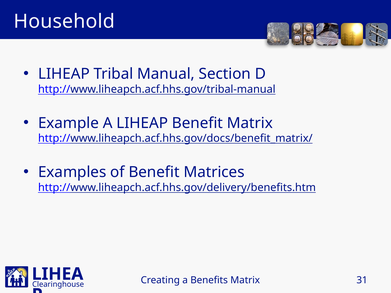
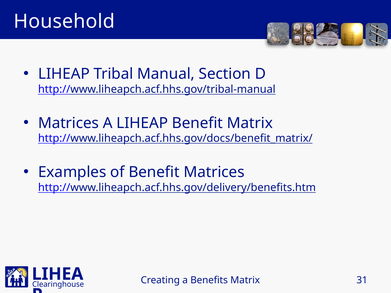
Example at (68, 123): Example -> Matrices
